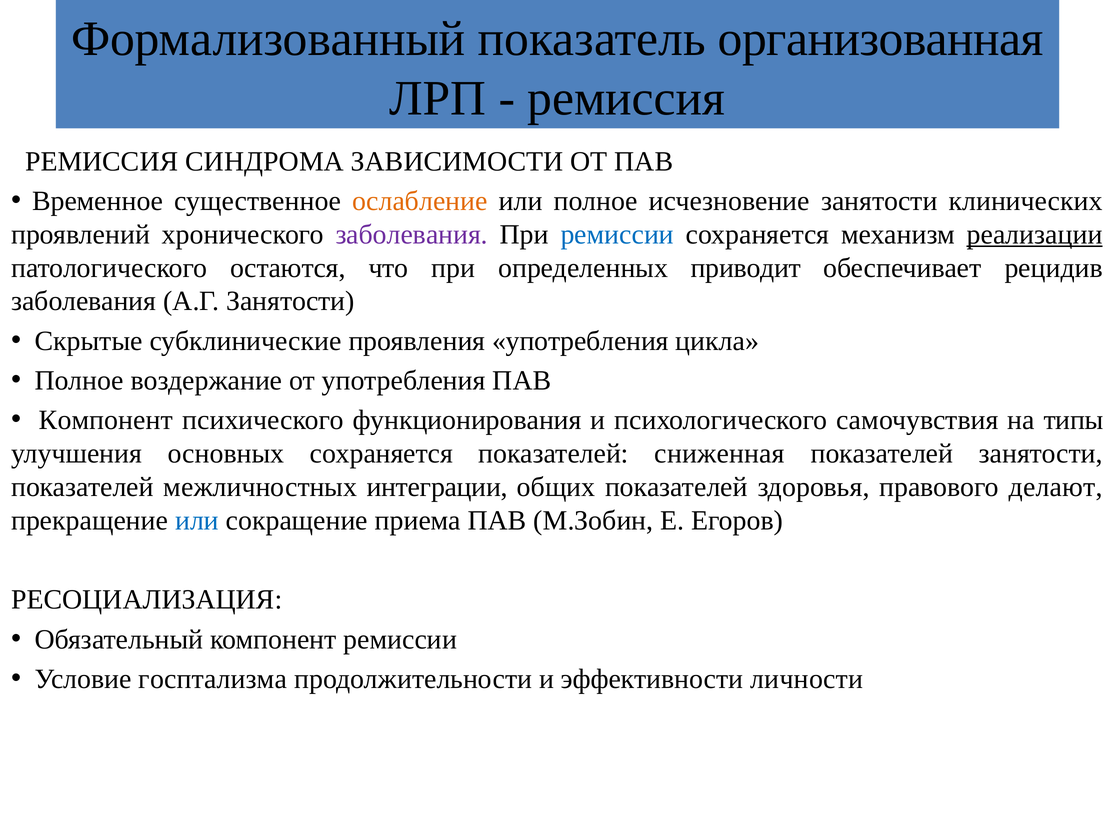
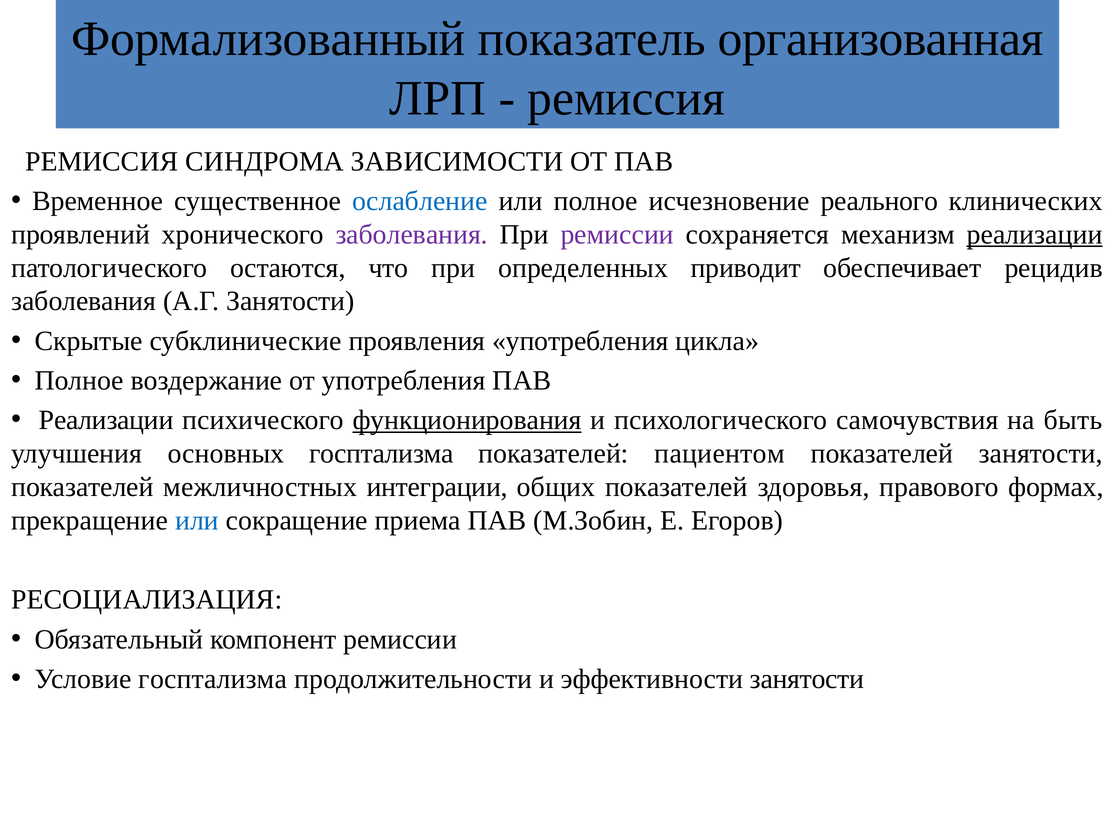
ослабление colour: orange -> blue
исчезновение занятости: занятости -> реального
ремиссии at (617, 234) colour: blue -> purple
Компонент at (106, 420): Компонент -> Реализации
функционирования underline: none -> present
типы: типы -> быть
основных сохраняется: сохраняется -> госптализма
сниженная: сниженная -> пациентом
делают: делают -> формах
эффективности личности: личности -> занятости
